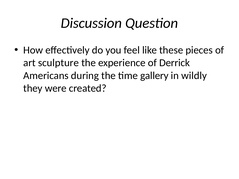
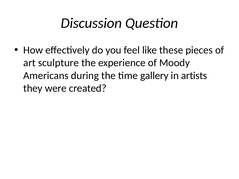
Derrick: Derrick -> Moody
wildly: wildly -> artists
